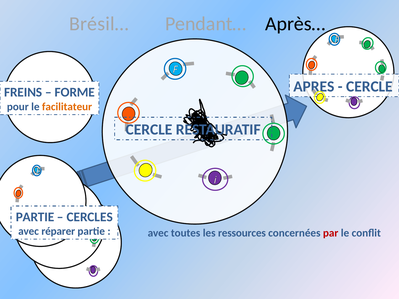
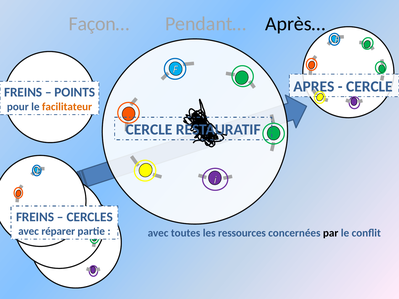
Brésil…: Brésil… -> Façon…
FORME: FORME -> POINTS
PARTIE at (35, 217): PARTIE -> FREINS
par colour: red -> black
